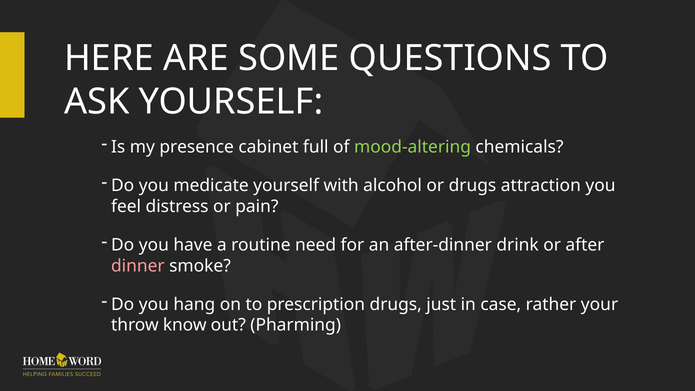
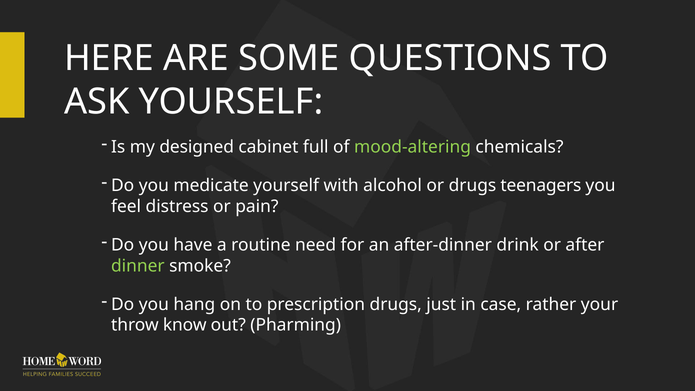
presence: presence -> designed
attraction: attraction -> teenagers
dinner colour: pink -> light green
